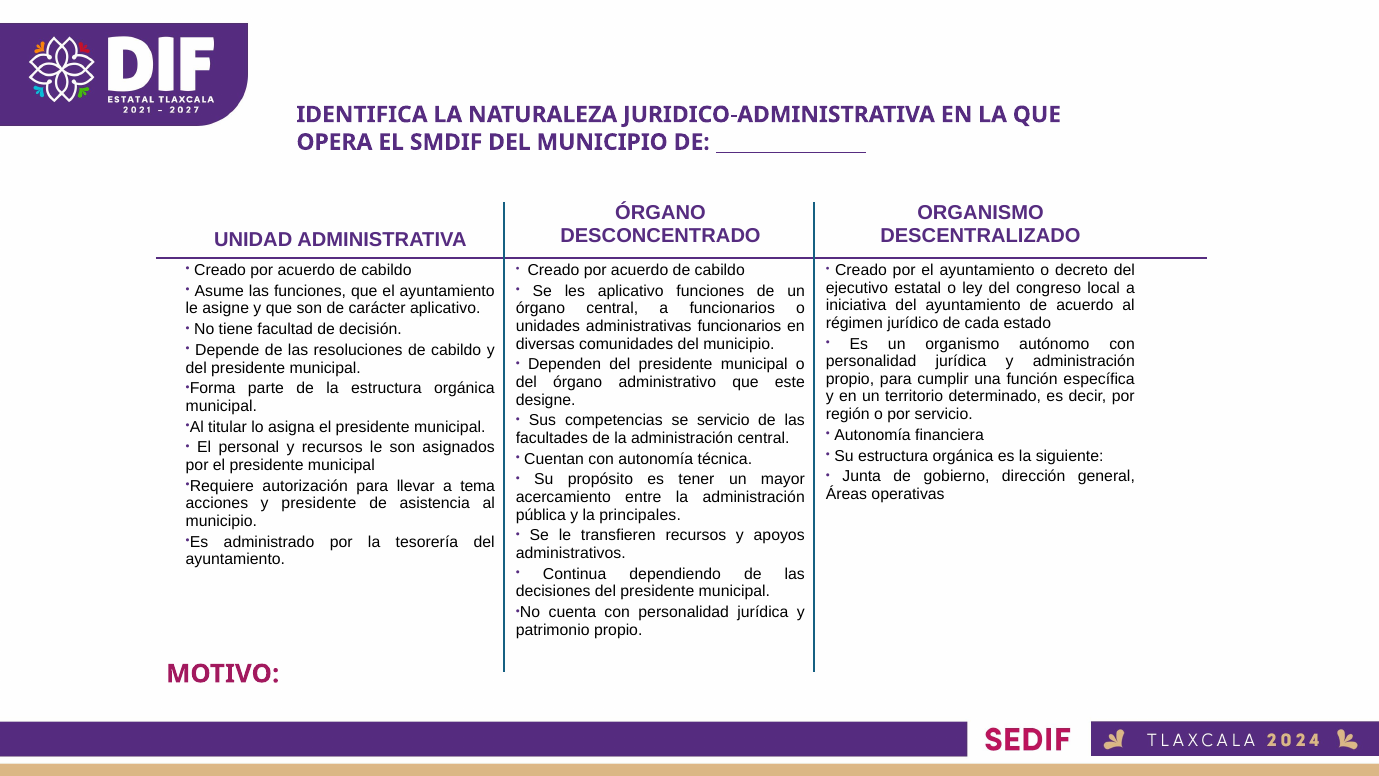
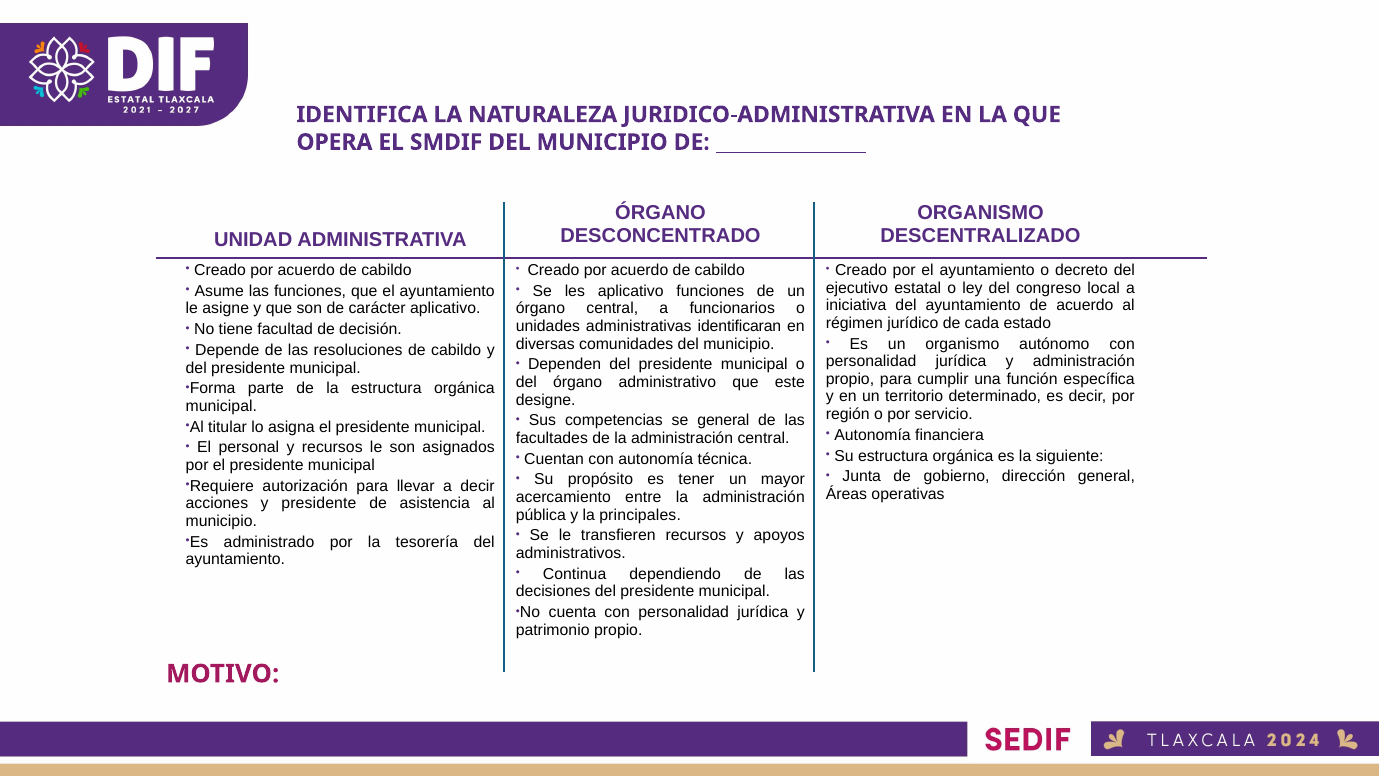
administrativas funcionarios: funcionarios -> identificaran
se servicio: servicio -> general
a tema: tema -> decir
